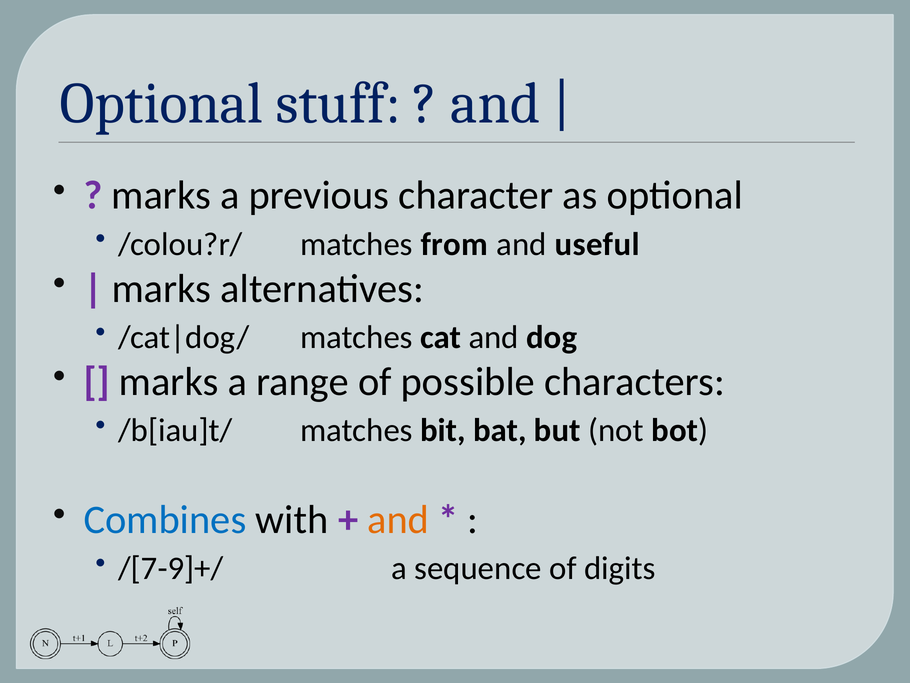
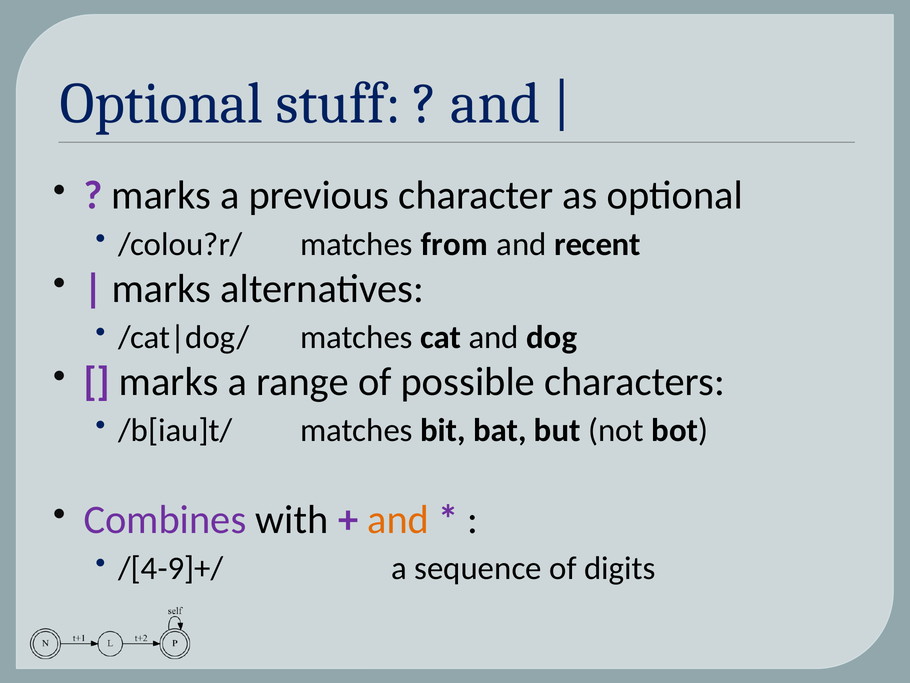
useful: useful -> recent
Combines colour: blue -> purple
/[7-9]+/: /[7-9]+/ -> /[4-9]+/
